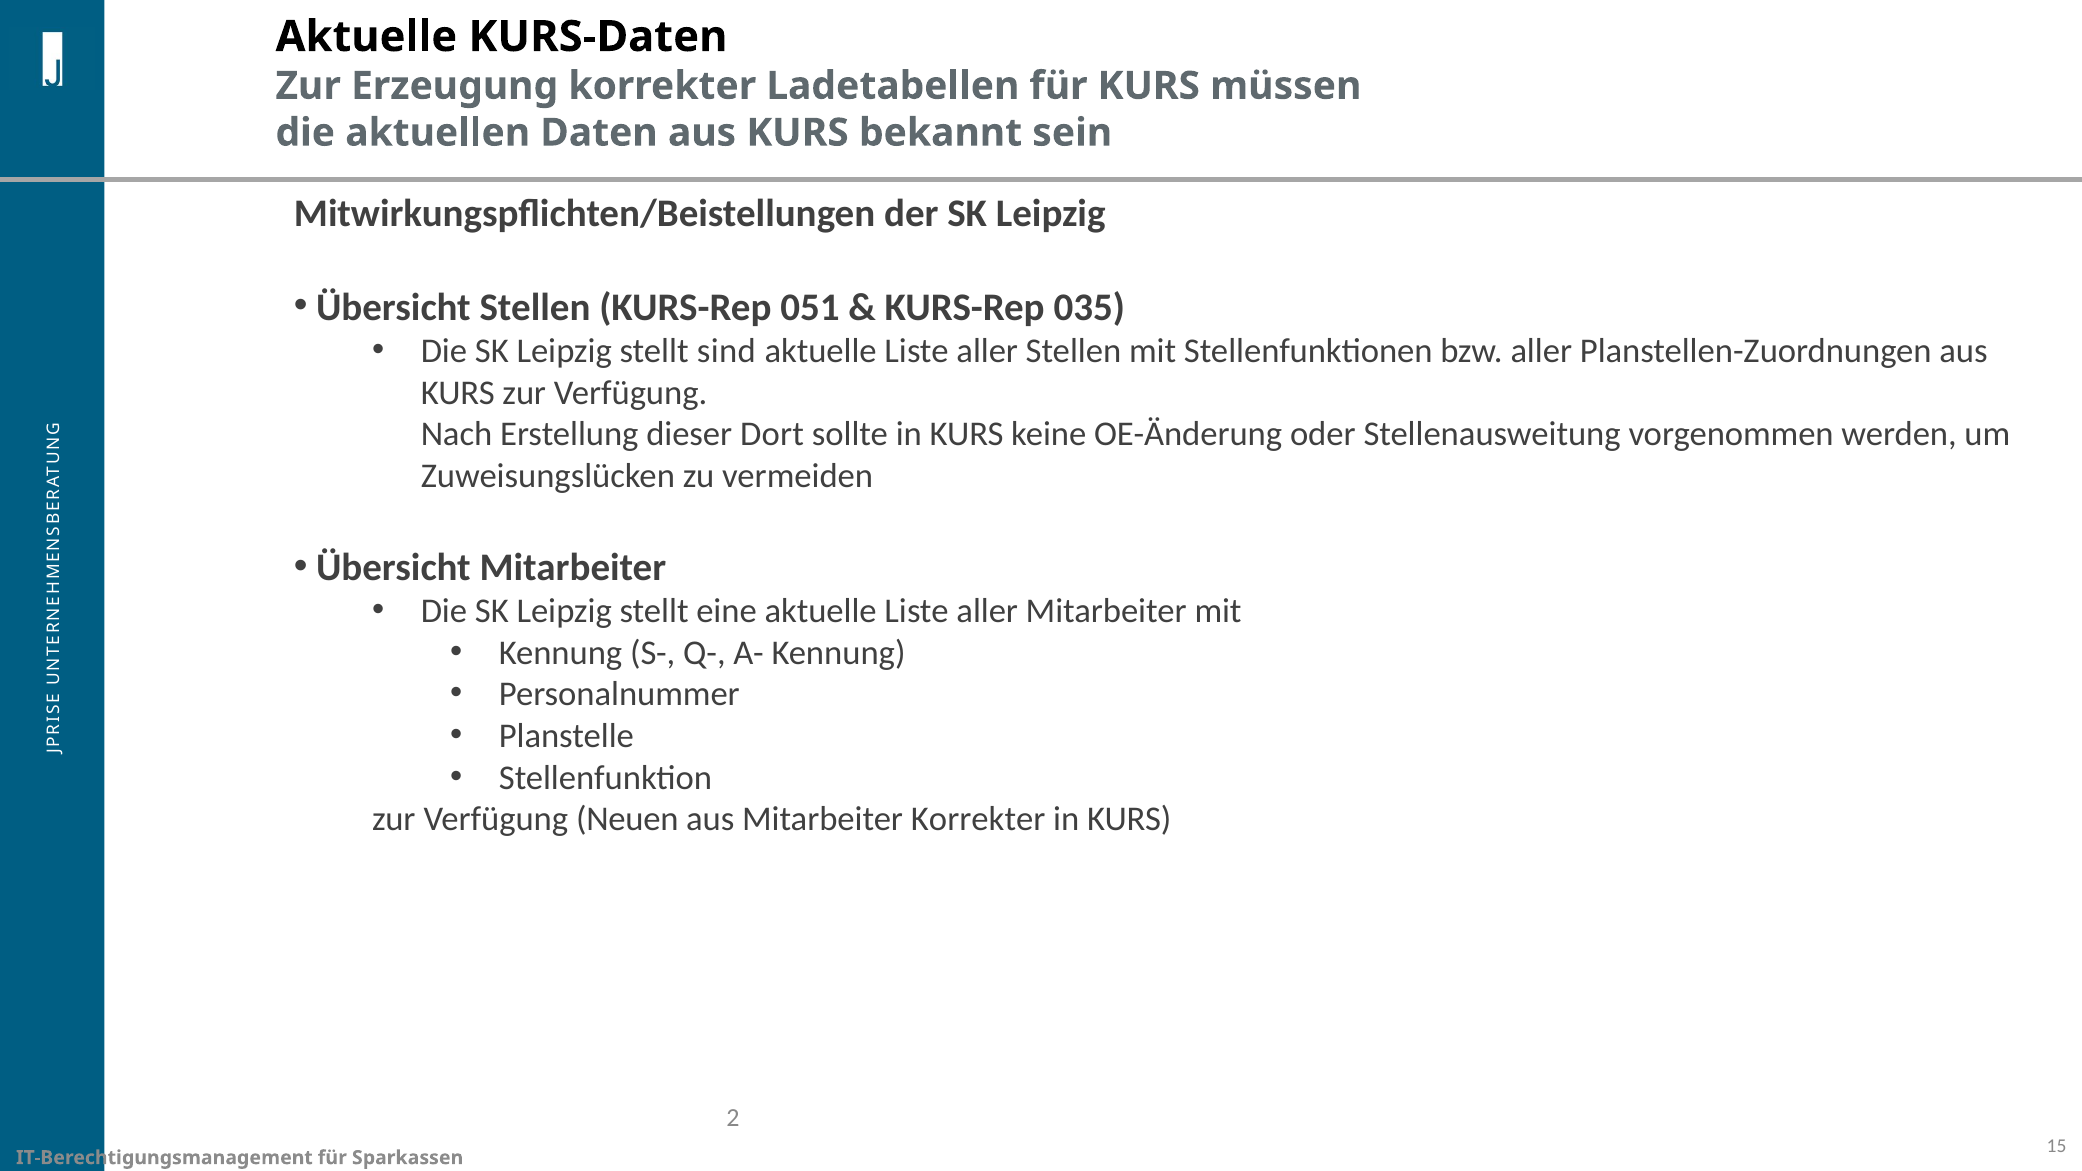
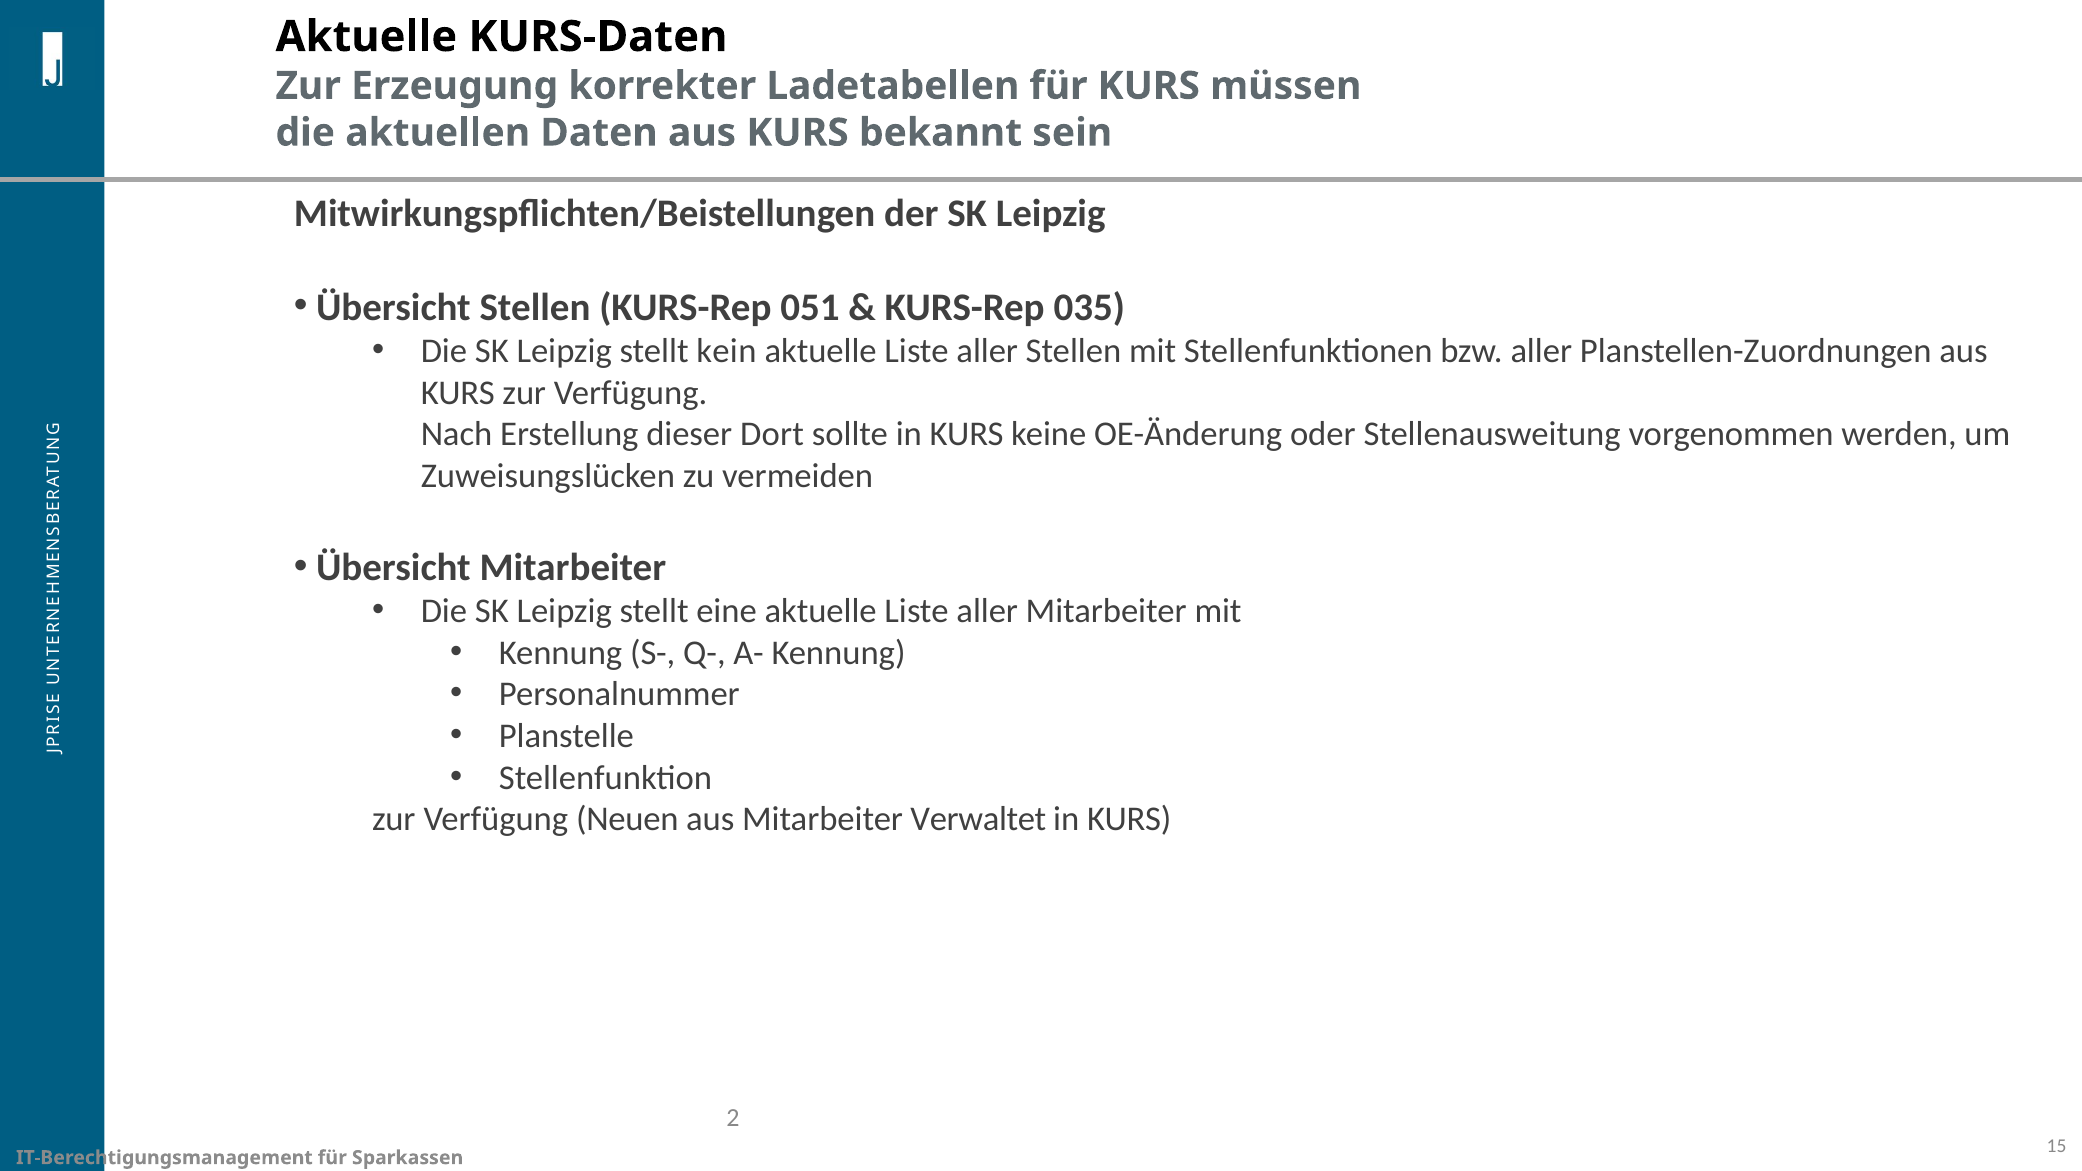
sind: sind -> kein
Mitarbeiter Korrekter: Korrekter -> Verwaltet
